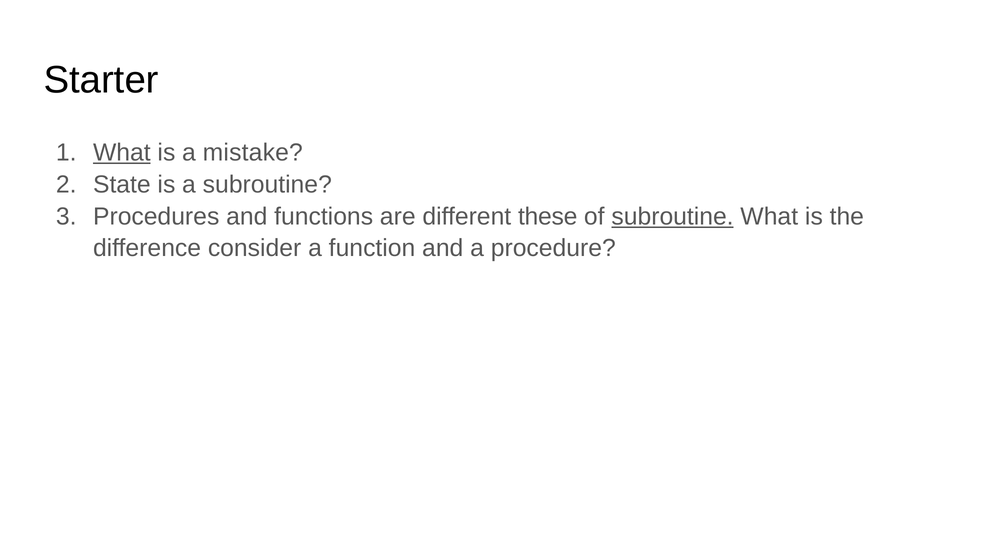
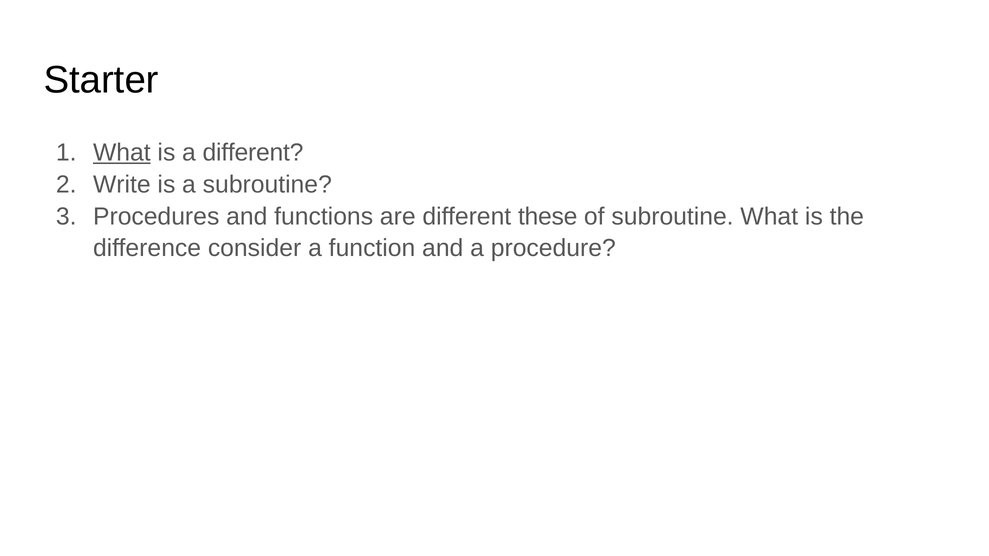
a mistake: mistake -> different
State: State -> Write
subroutine at (673, 217) underline: present -> none
